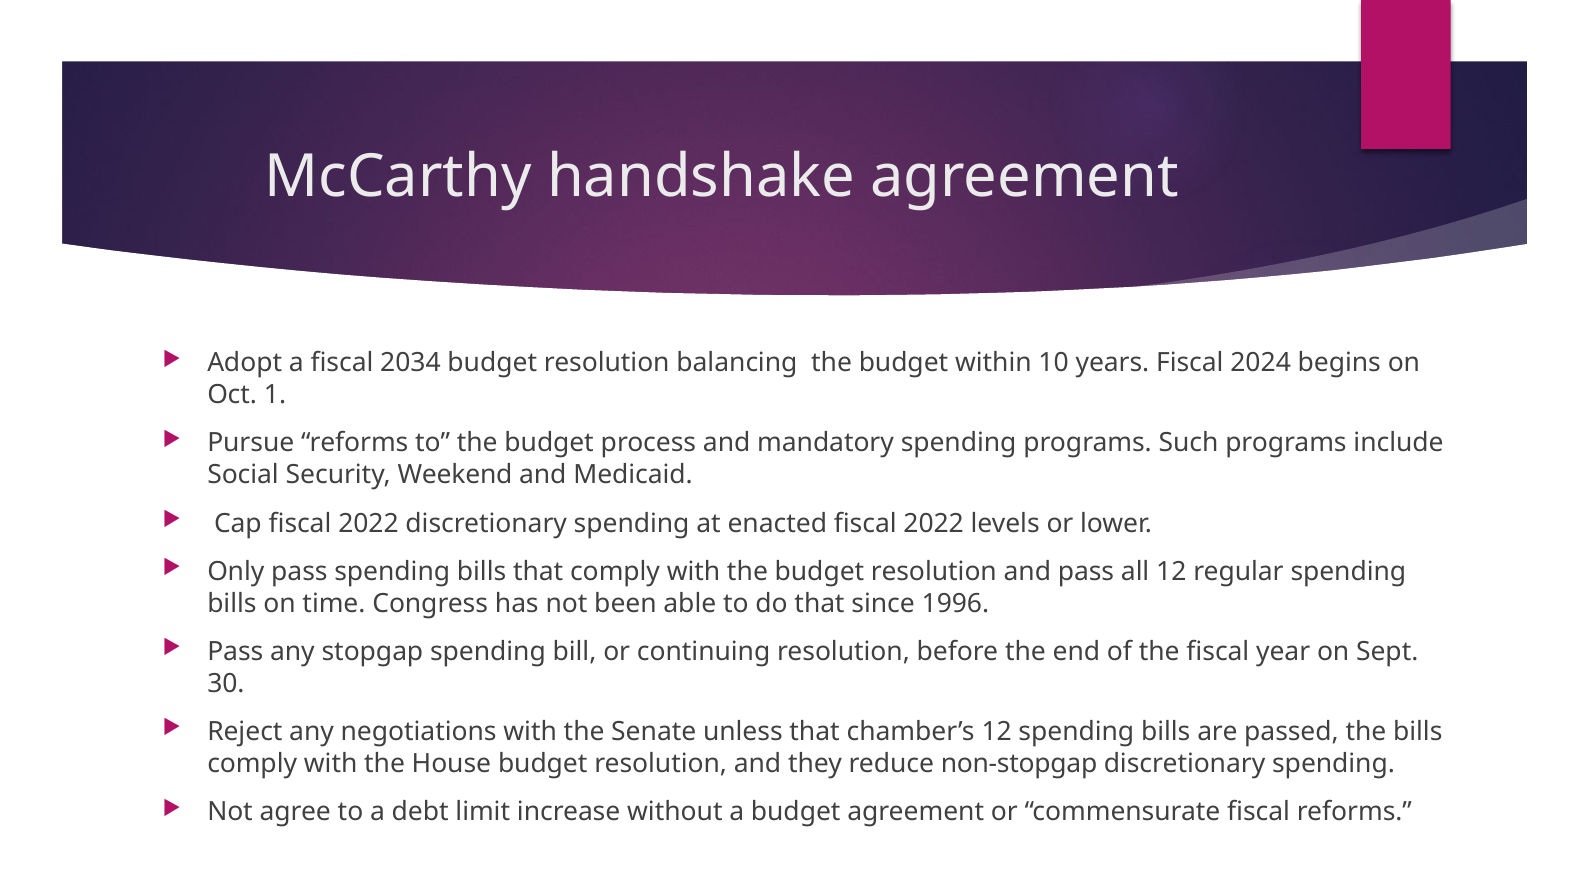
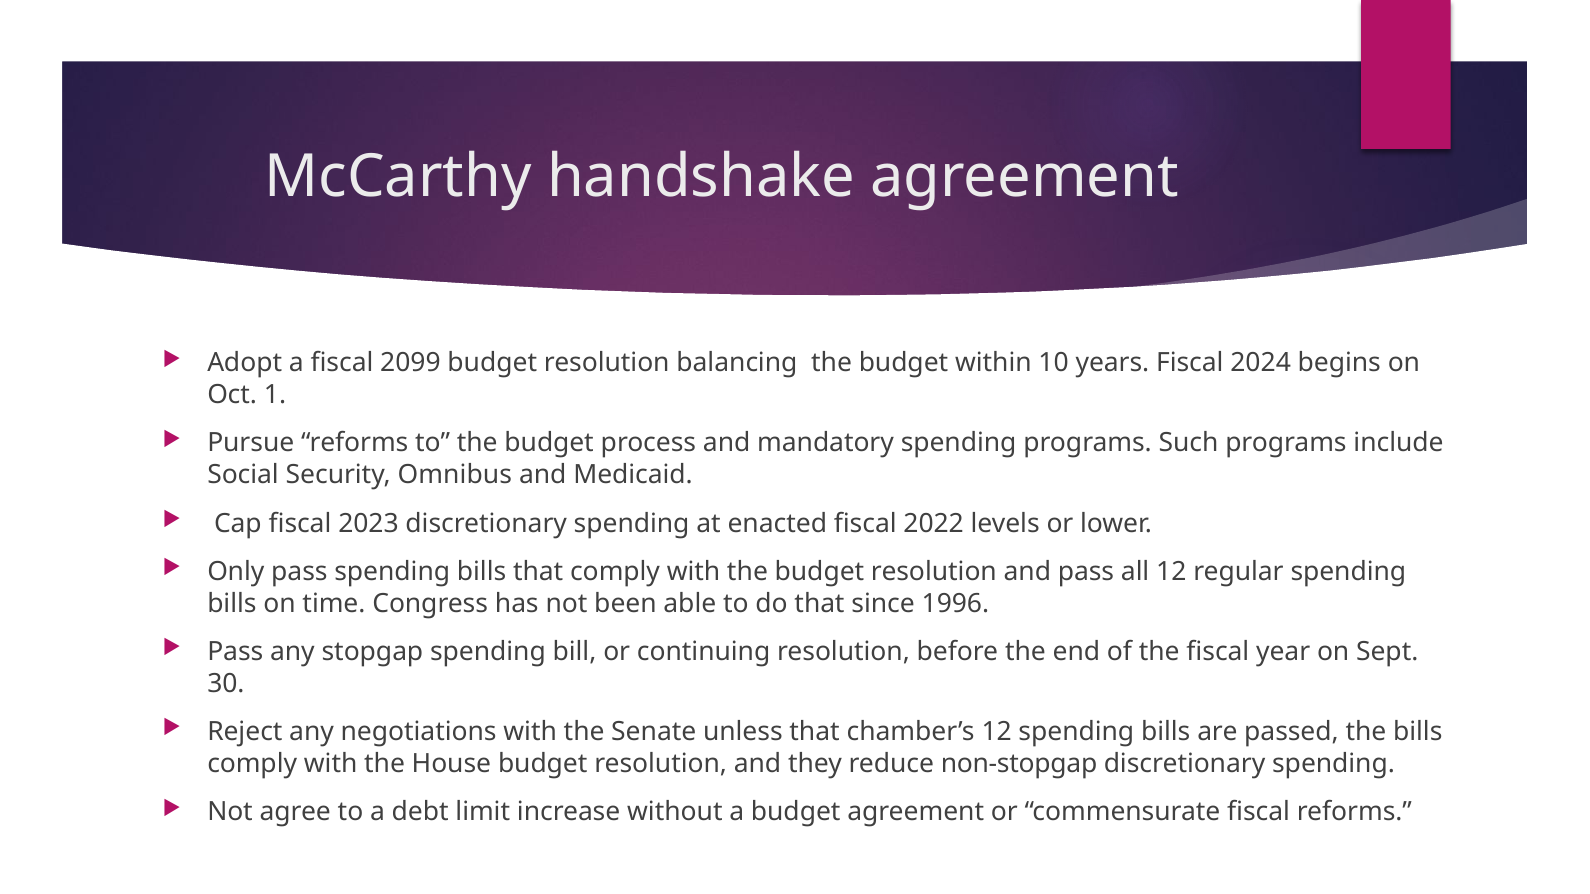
2034: 2034 -> 2099
Weekend: Weekend -> Omnibus
Cap fiscal 2022: 2022 -> 2023
